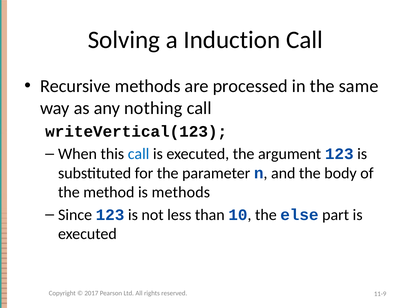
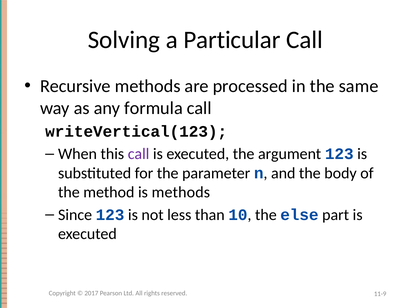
Induction: Induction -> Particular
nothing: nothing -> formula
call at (139, 154) colour: blue -> purple
